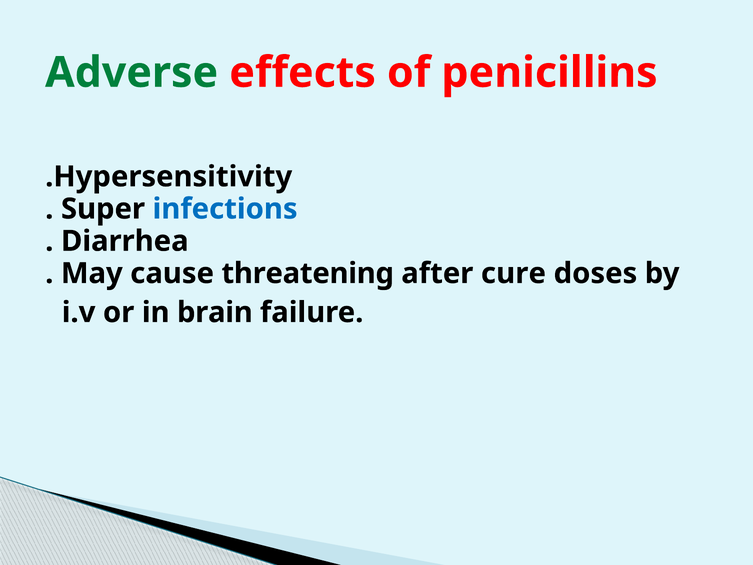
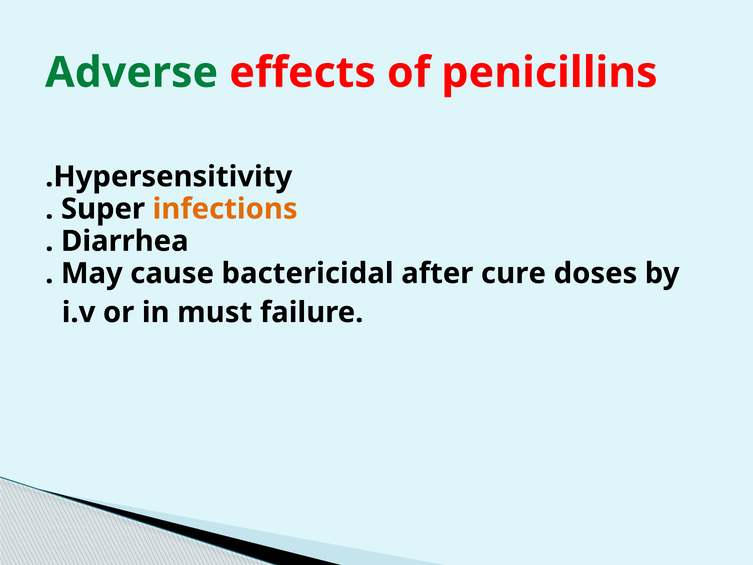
infections colour: blue -> orange
threatening: threatening -> bactericidal
brain: brain -> must
